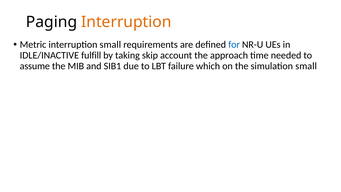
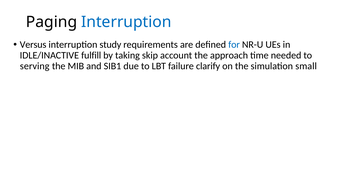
Interruption at (126, 22) colour: orange -> blue
Metric: Metric -> Versus
interruption small: small -> study
assume: assume -> serving
which: which -> clarify
